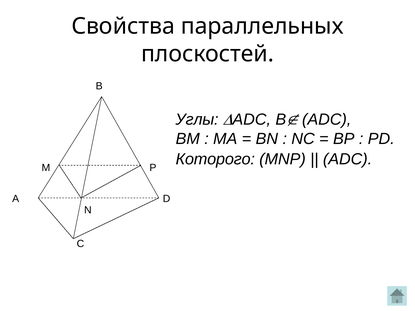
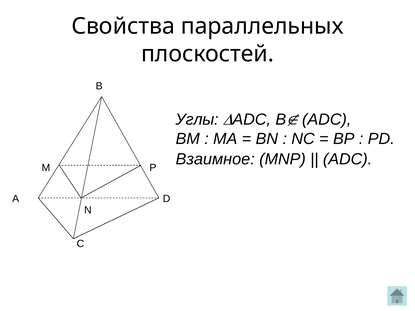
Которого: Которого -> Взаимное
